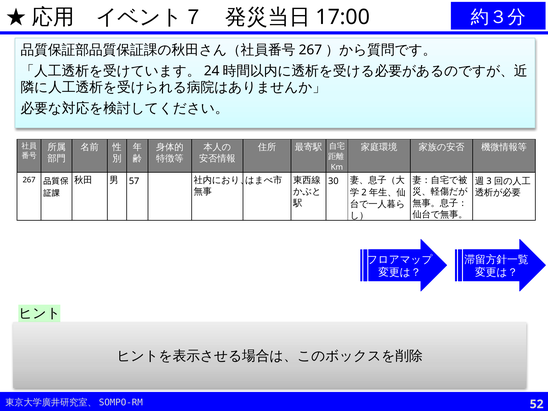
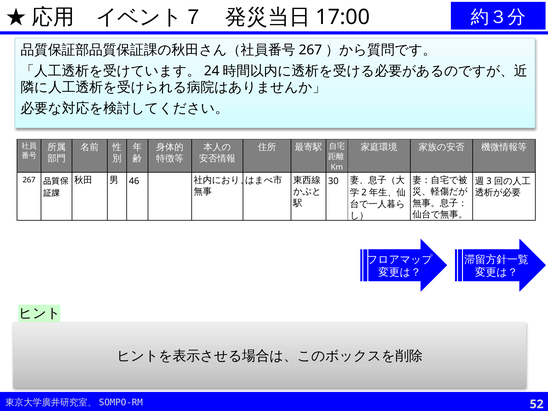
57: 57 -> 46
